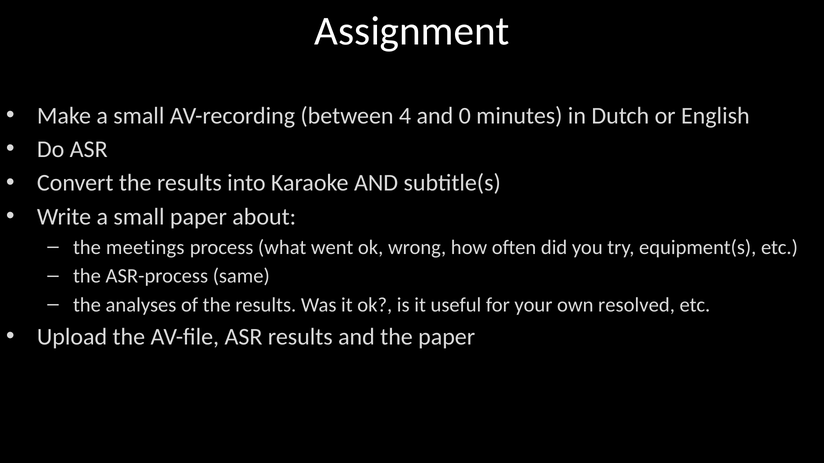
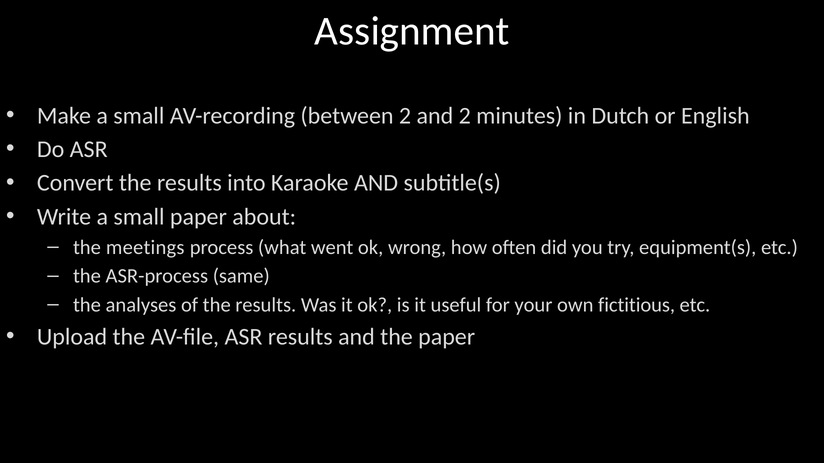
between 4: 4 -> 2
and 0: 0 -> 2
resolved: resolved -> fictitious
